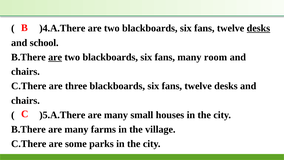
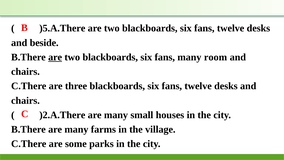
)4.A.There: )4.A.There -> )5.A.There
desks at (258, 28) underline: present -> none
school: school -> beside
)5.A.There: )5.A.There -> )2.A.There
